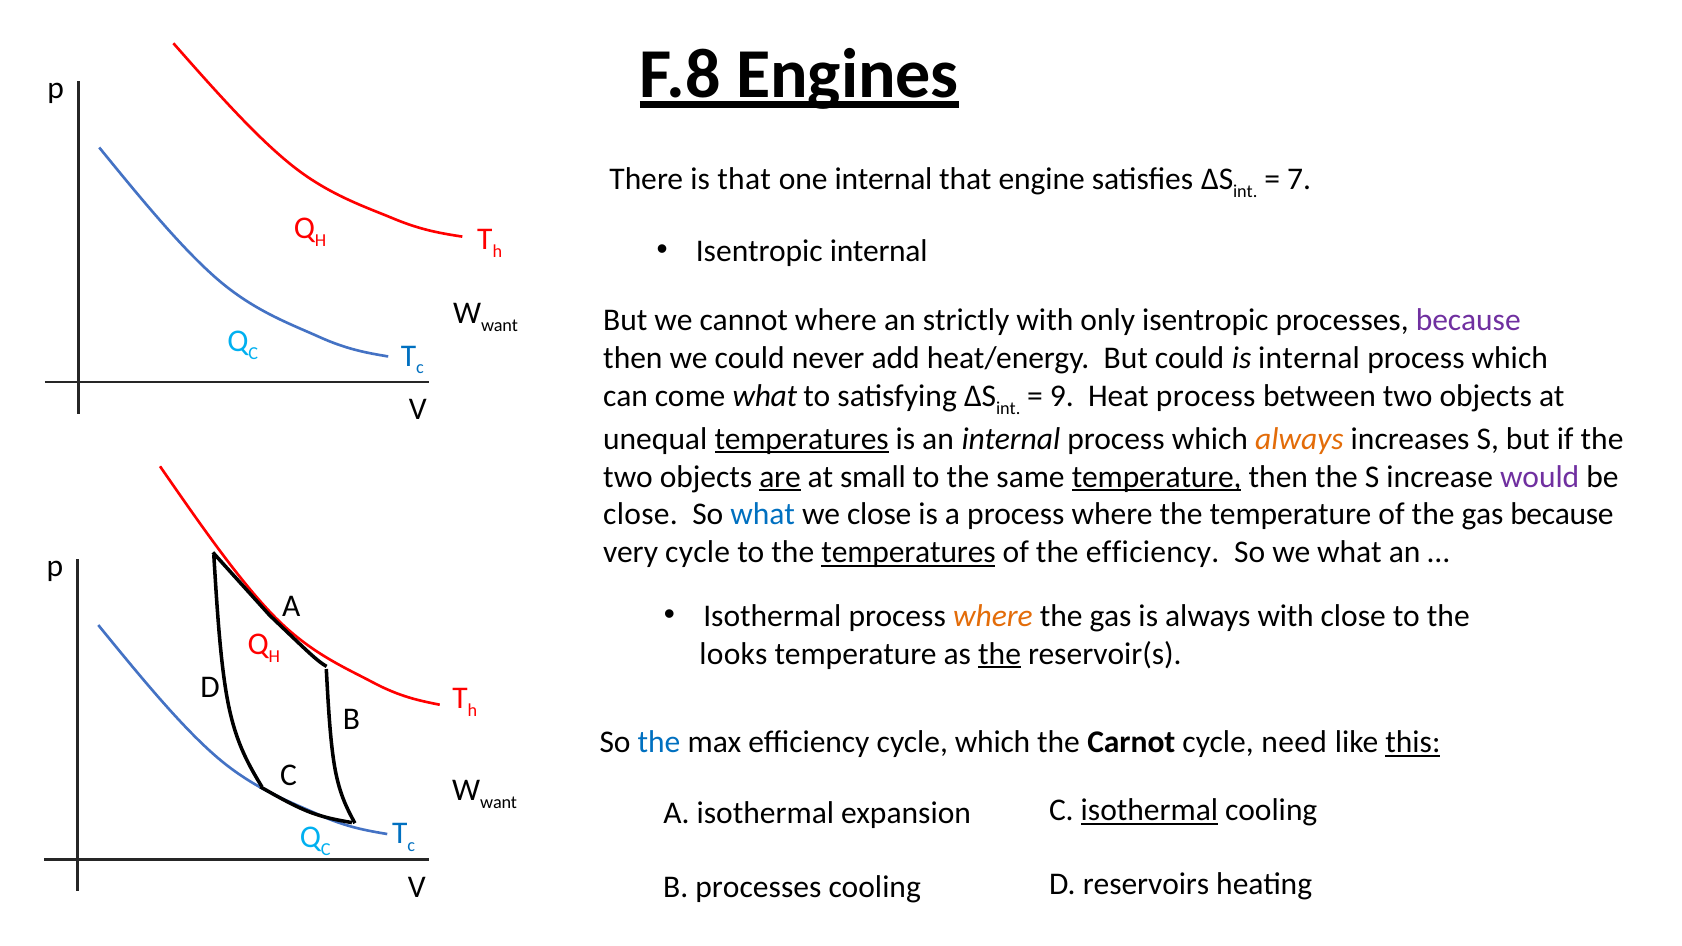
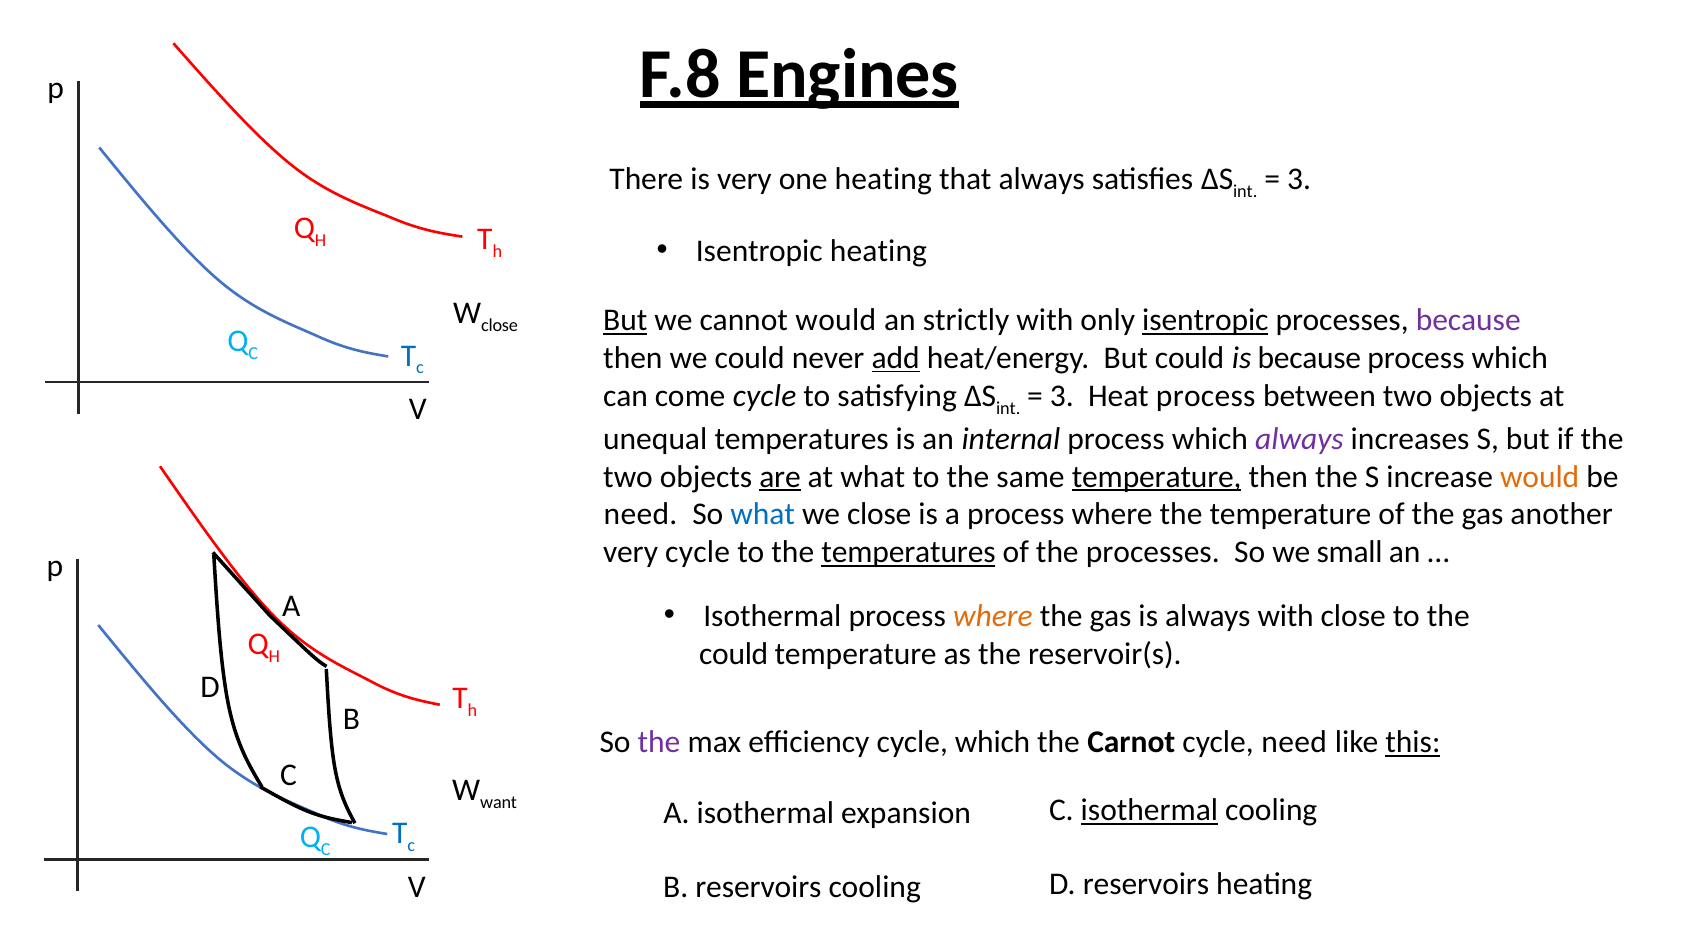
is that: that -> very
one internal: internal -> heating
that engine: engine -> always
7 at (1299, 180): 7 -> 3
Isentropic internal: internal -> heating
want at (500, 325): want -> close
But at (625, 320) underline: none -> present
cannot where: where -> would
isentropic at (1205, 320) underline: none -> present
add underline: none -> present
is internal: internal -> because
come what: what -> cycle
9 at (1062, 396): 9 -> 3
temperatures at (802, 439) underline: present -> none
always at (1299, 439) colour: orange -> purple
at small: small -> what
would at (1540, 477) colour: purple -> orange
close at (641, 515): close -> need
gas because: because -> another
the efficiency: efficiency -> processes
we what: what -> small
looks at (733, 654): looks -> could
the at (1000, 654) underline: present -> none
the at (659, 742) colour: blue -> purple
B processes: processes -> reservoirs
